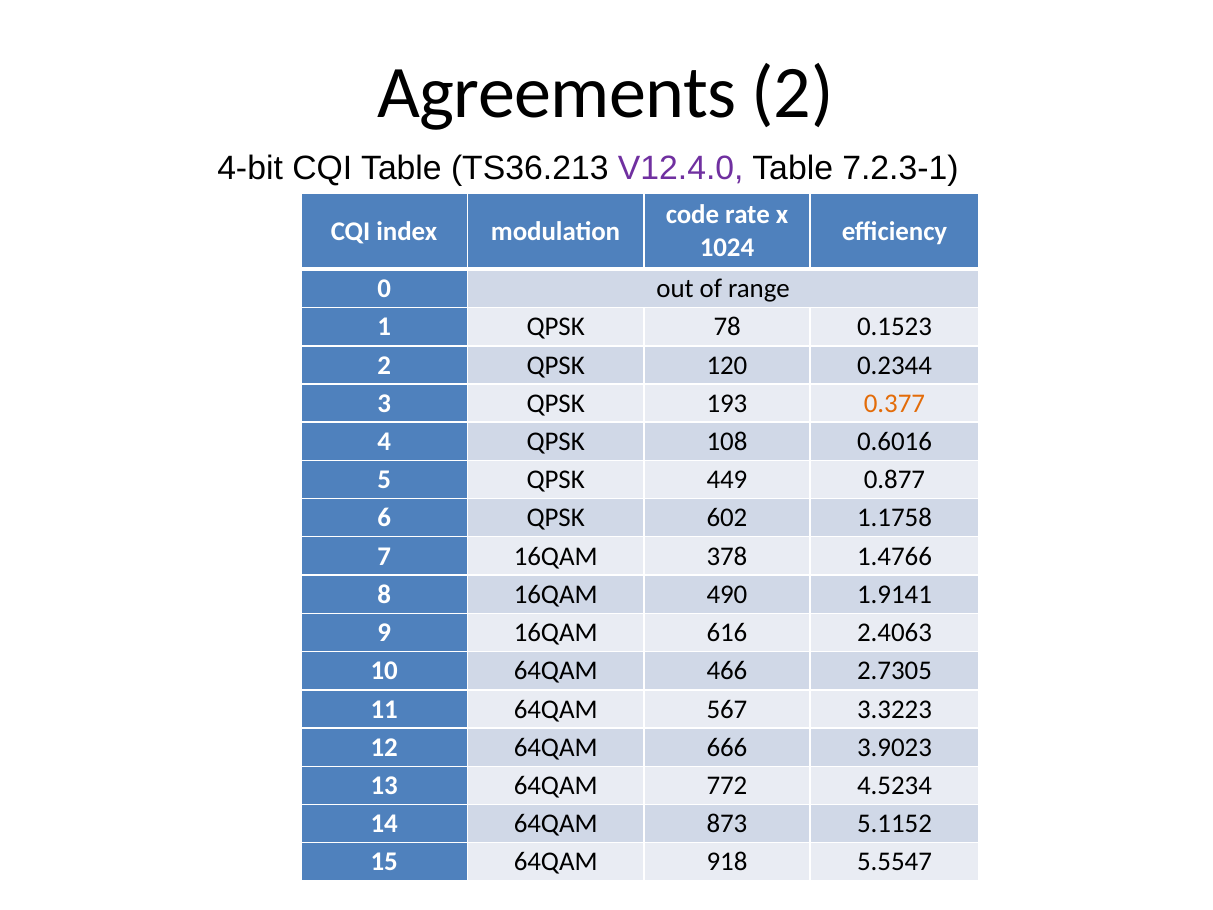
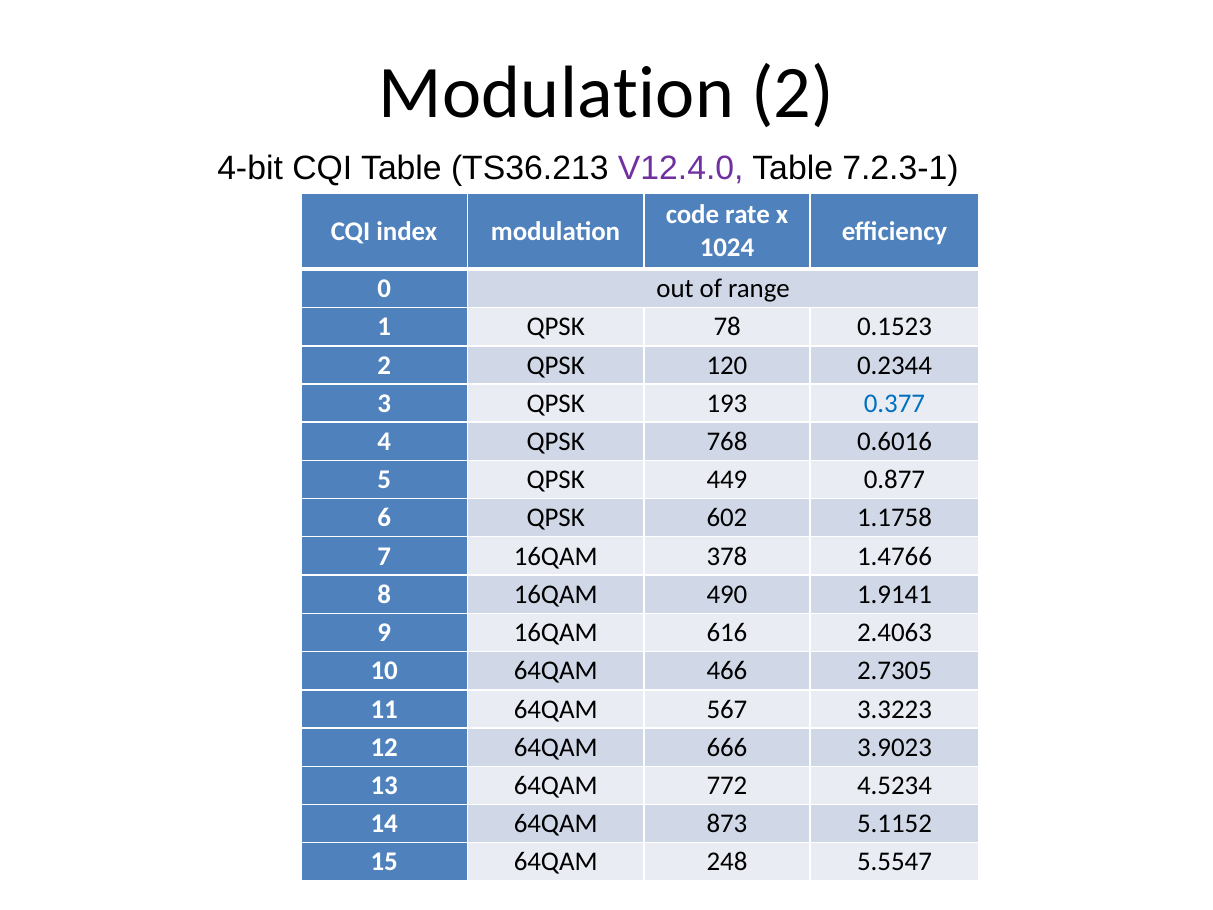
Agreements at (557, 93): Agreements -> Modulation
0.377 colour: orange -> blue
108: 108 -> 768
918: 918 -> 248
